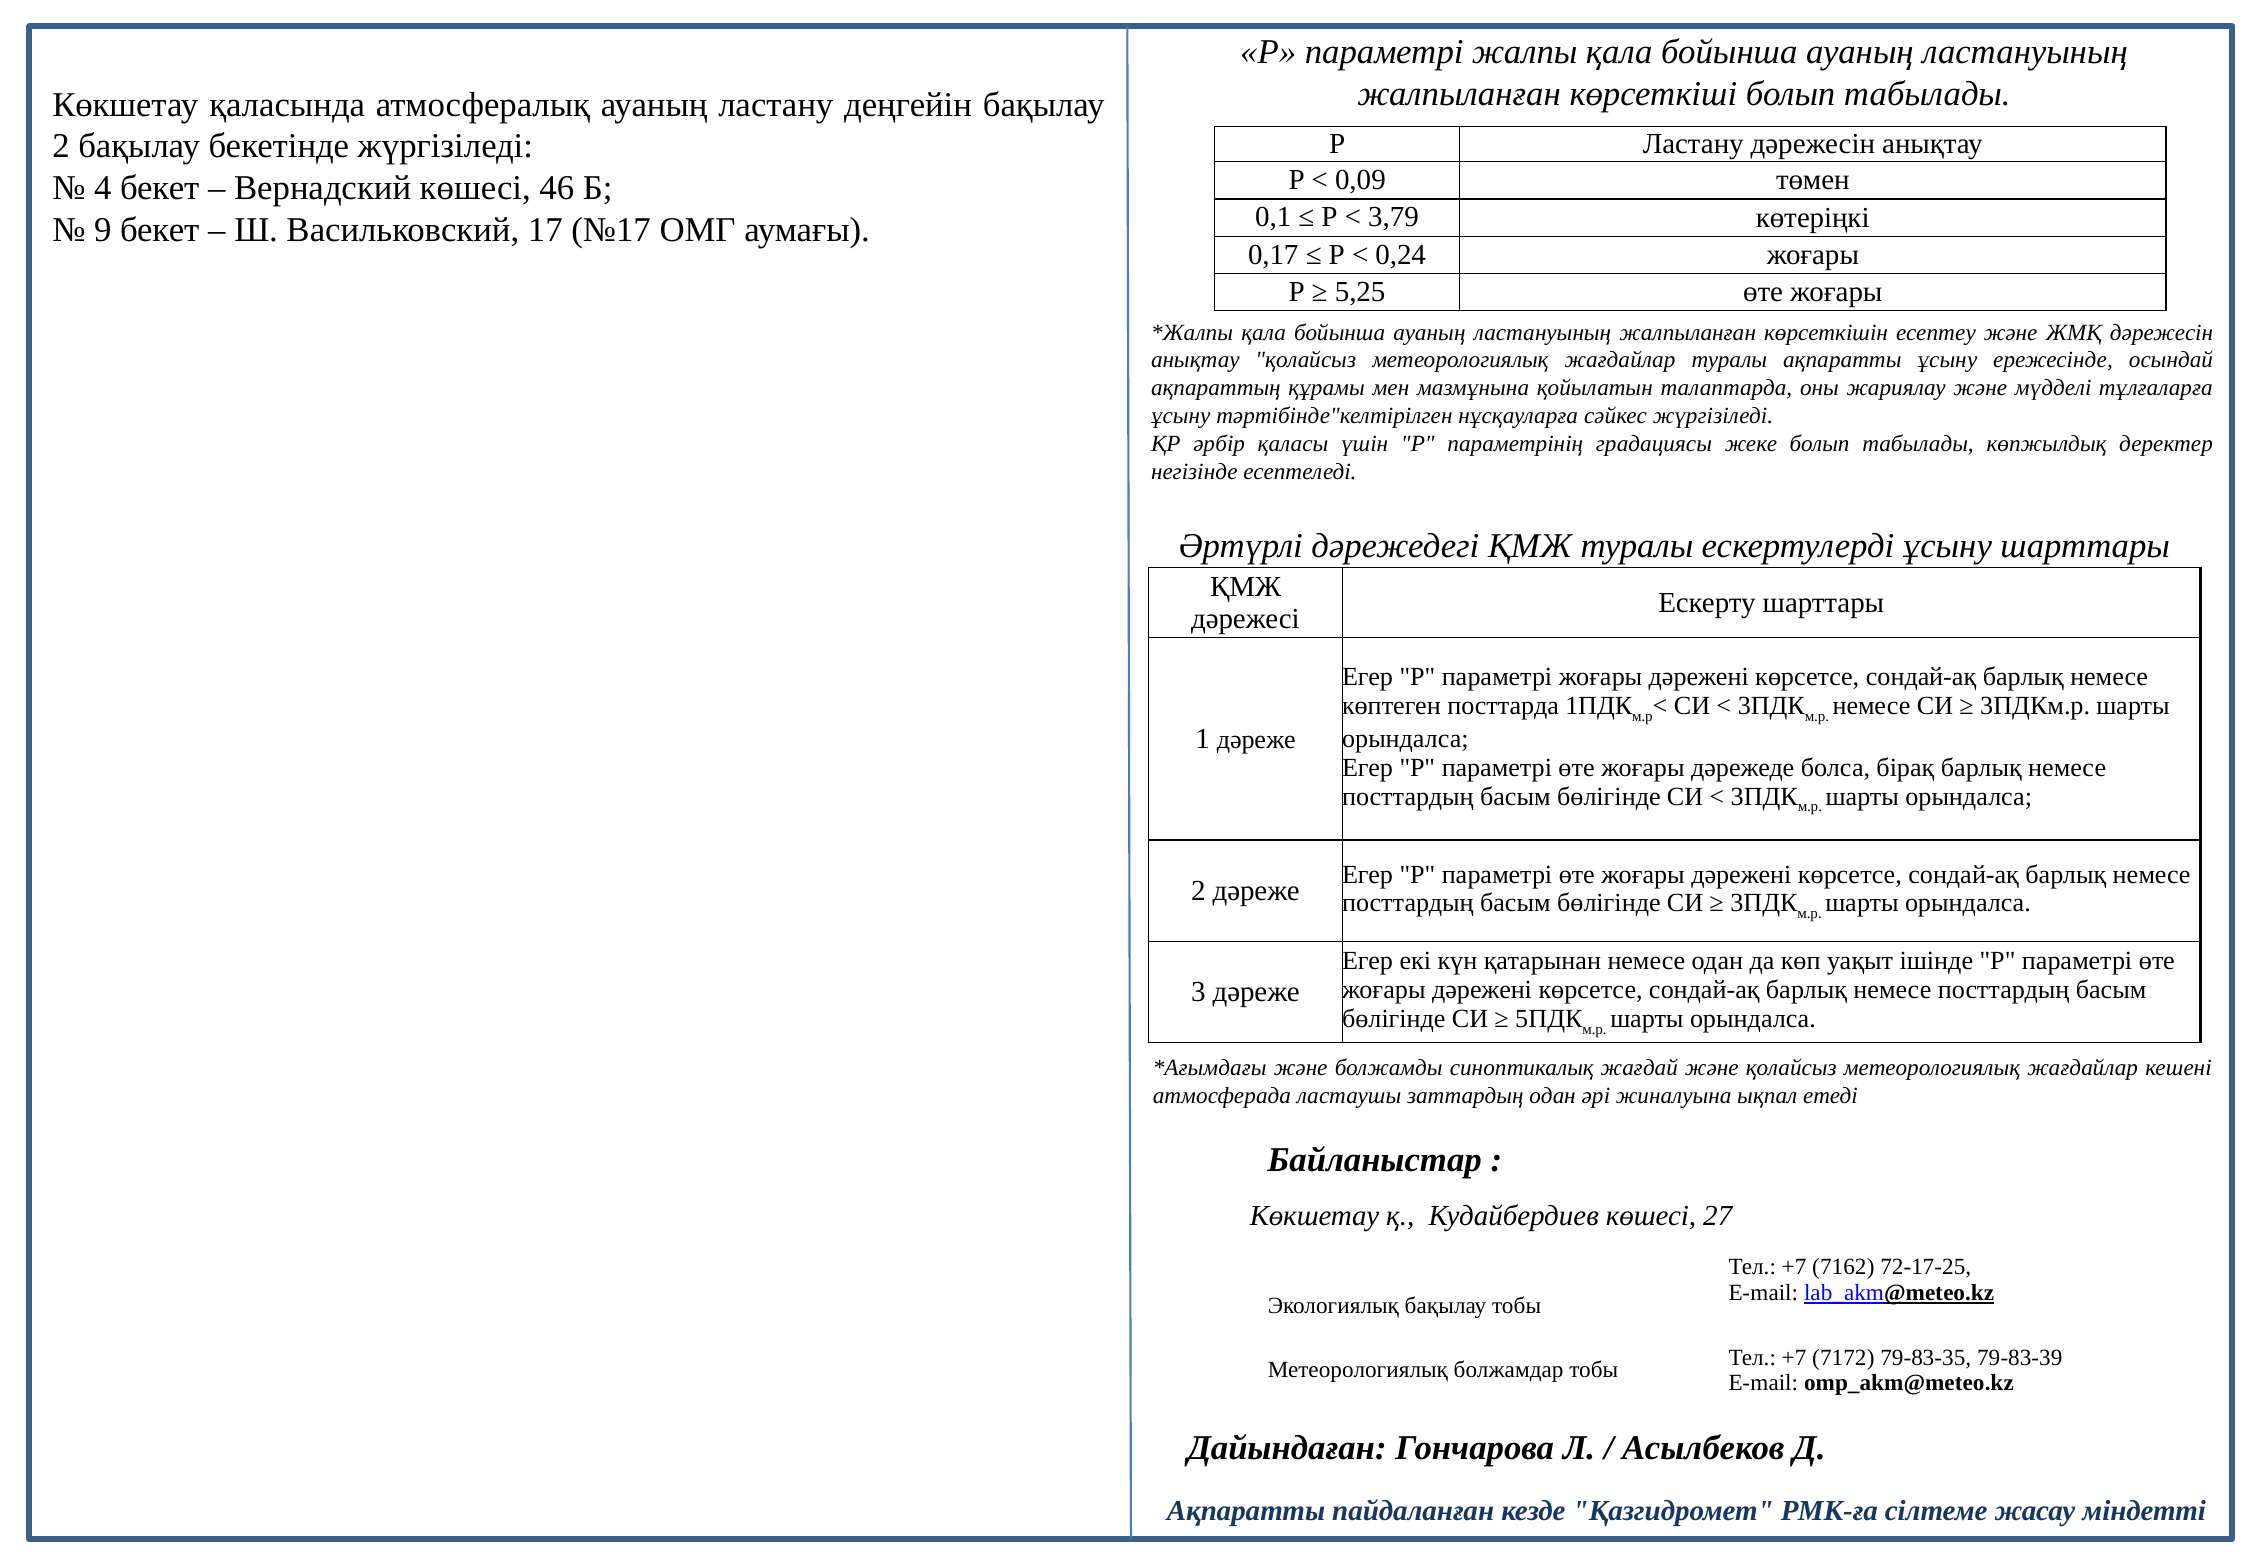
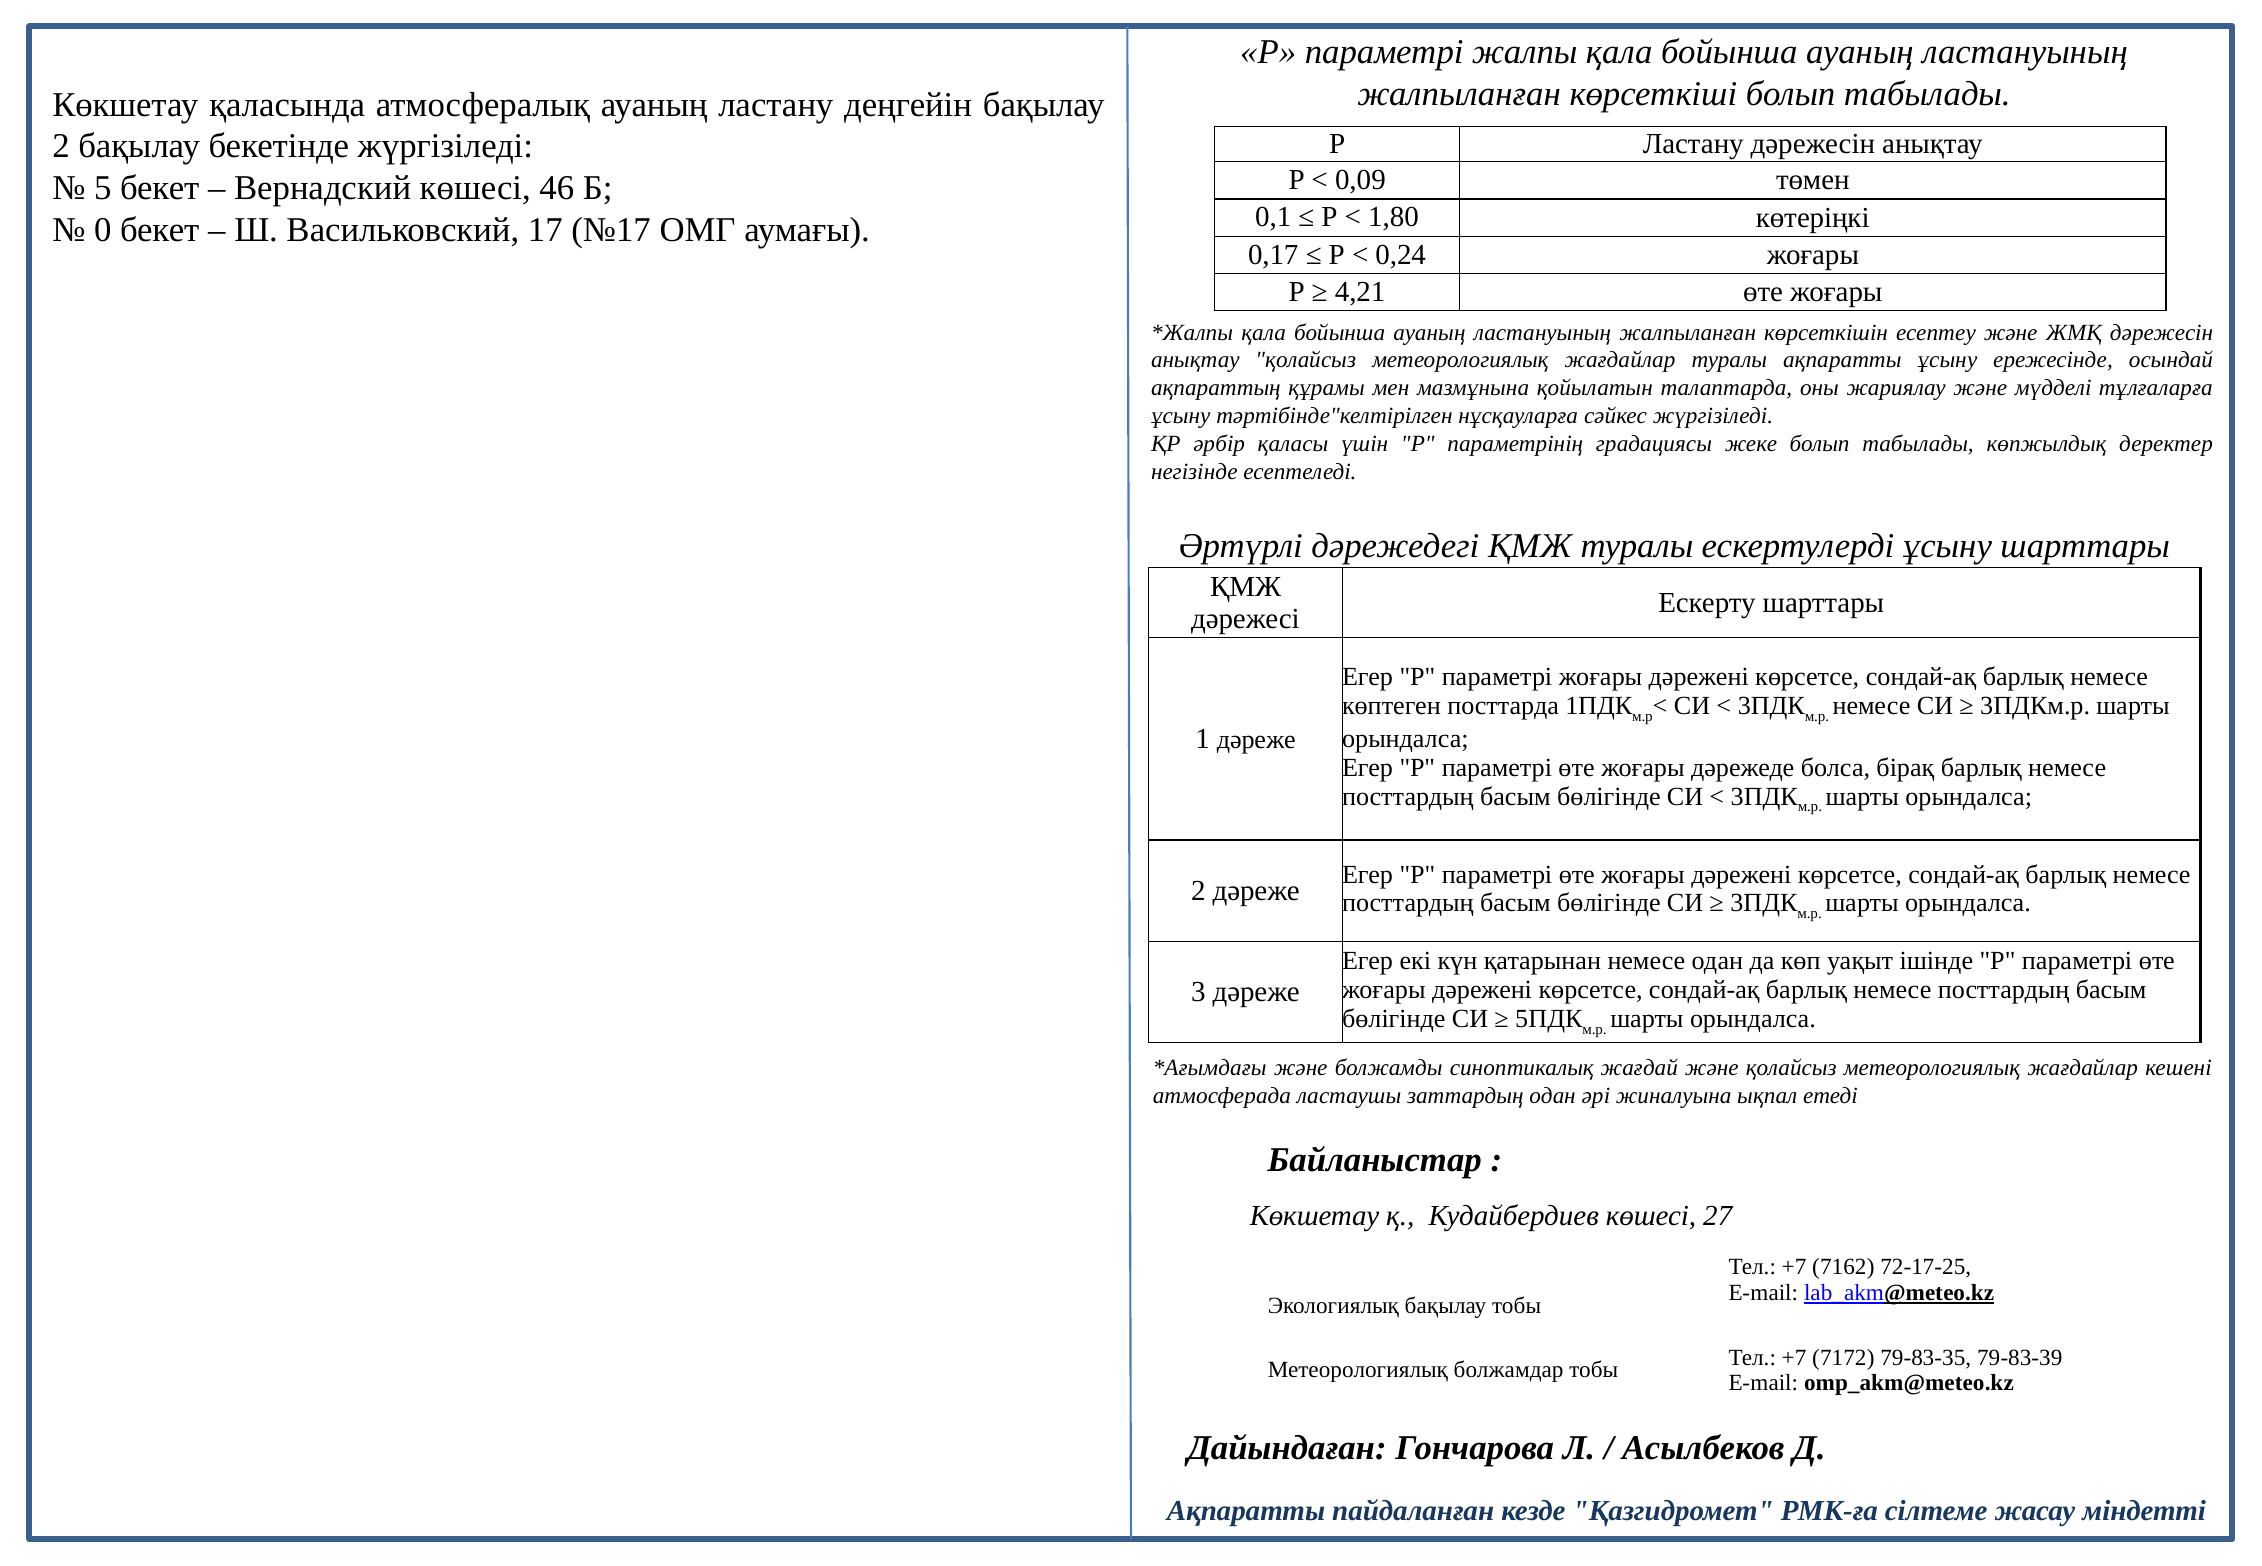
4: 4 -> 5
3,79: 3,79 -> 1,80
9: 9 -> 0
5,25: 5,25 -> 4,21
